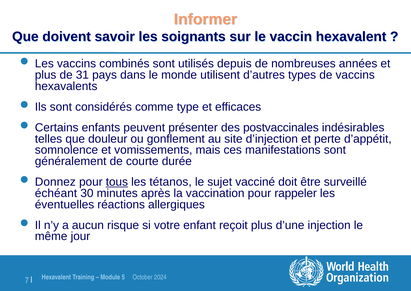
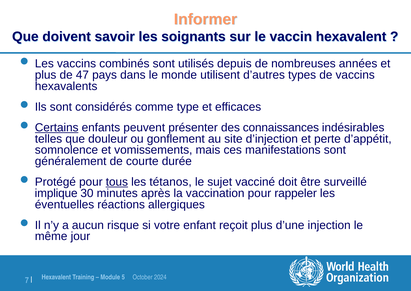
31: 31 -> 47
Certains underline: none -> present
postvaccinales: postvaccinales -> connaissances
Donnez: Donnez -> Protégé
échéant: échéant -> implique
